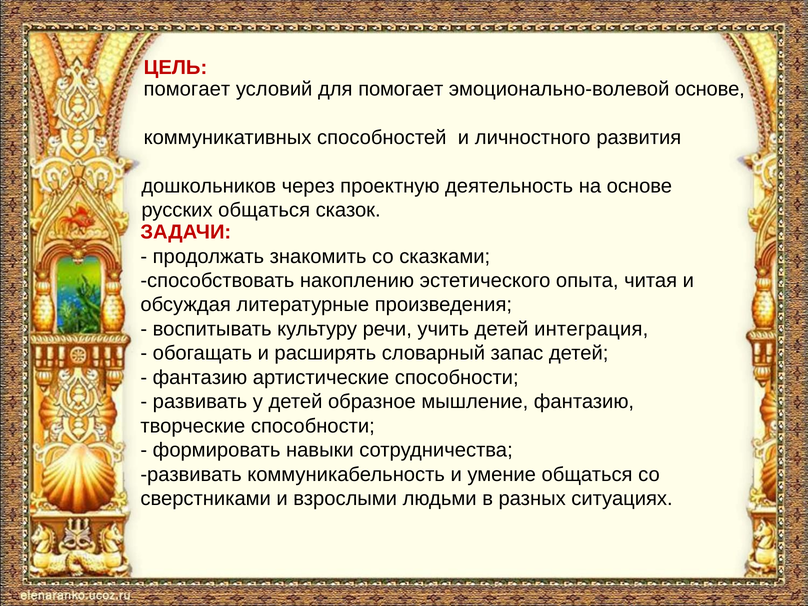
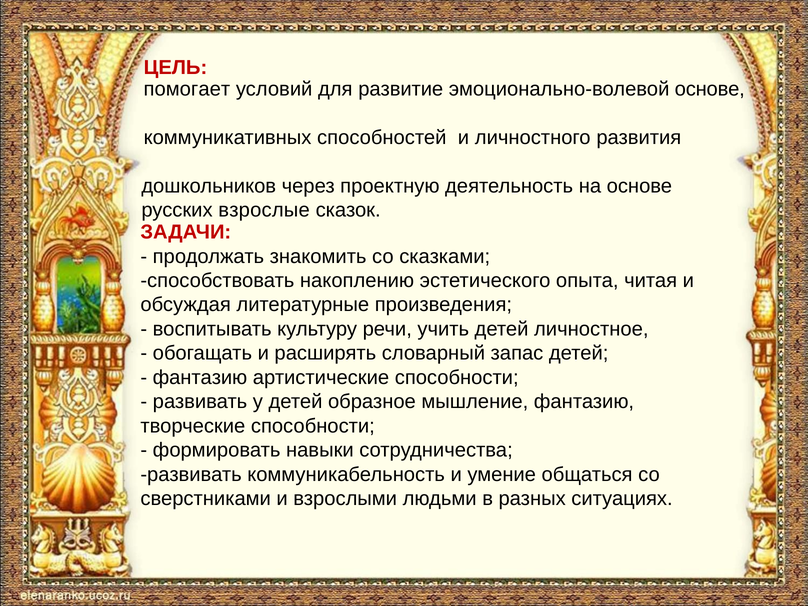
для помогает: помогает -> развитие
русских общаться: общаться -> взрослые
интеграция: интеграция -> личностное
